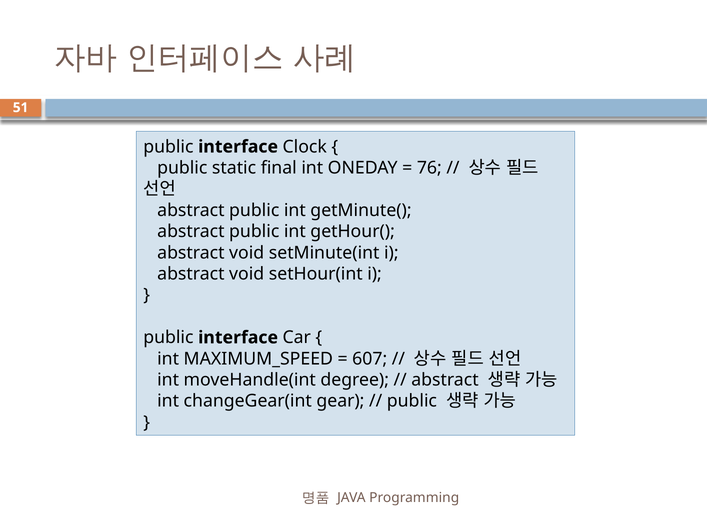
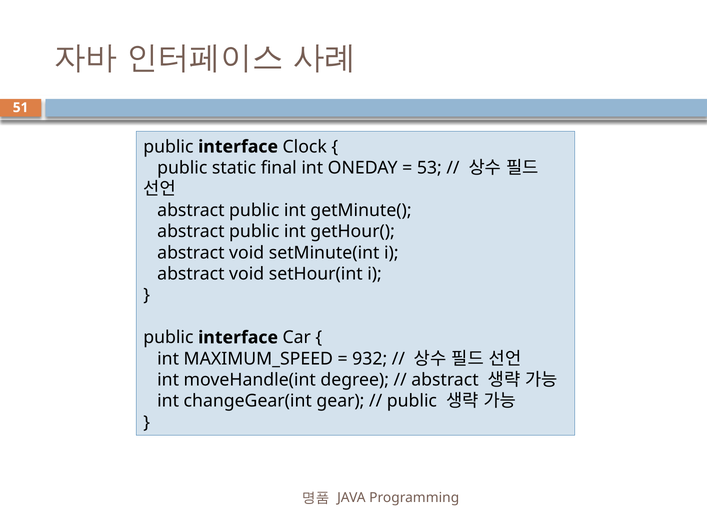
76: 76 -> 53
607: 607 -> 932
